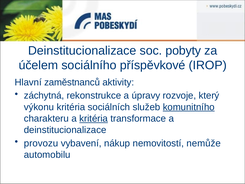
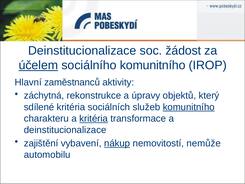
pobyty: pobyty -> žádost
účelem underline: none -> present
sociálního příspěvkové: příspěvkové -> komunitního
rozvoje: rozvoje -> objektů
výkonu: výkonu -> sdílené
provozu: provozu -> zajištění
nákup underline: none -> present
